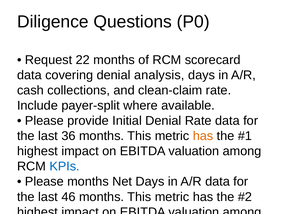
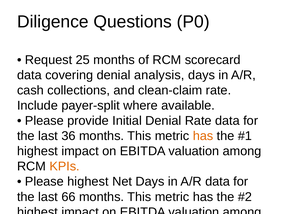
22: 22 -> 25
KPIs at (65, 166) colour: blue -> orange
Please months: months -> highest
46: 46 -> 66
